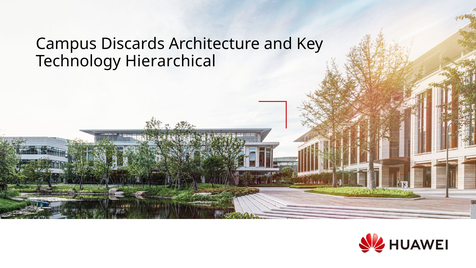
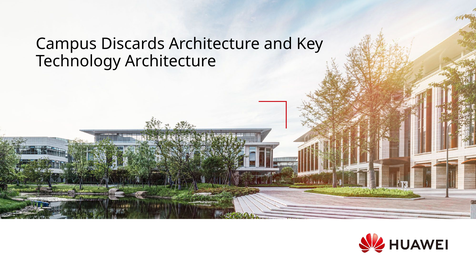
Technology Hierarchical: Hierarchical -> Architecture
